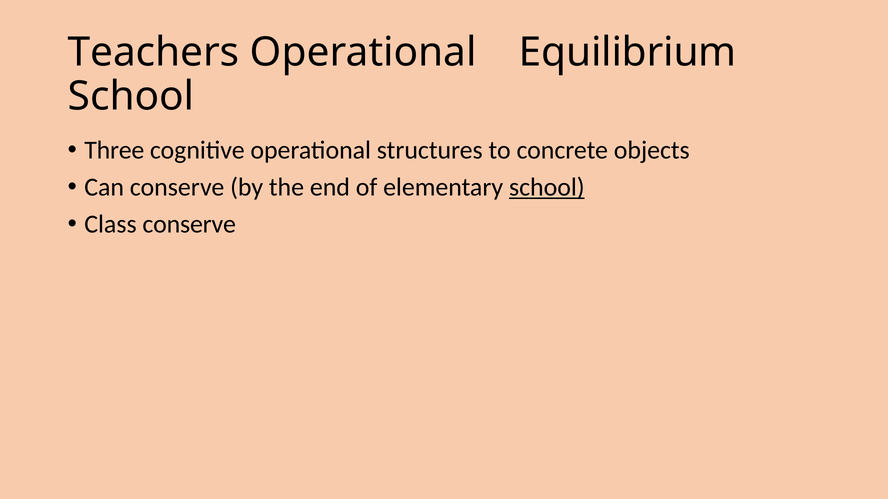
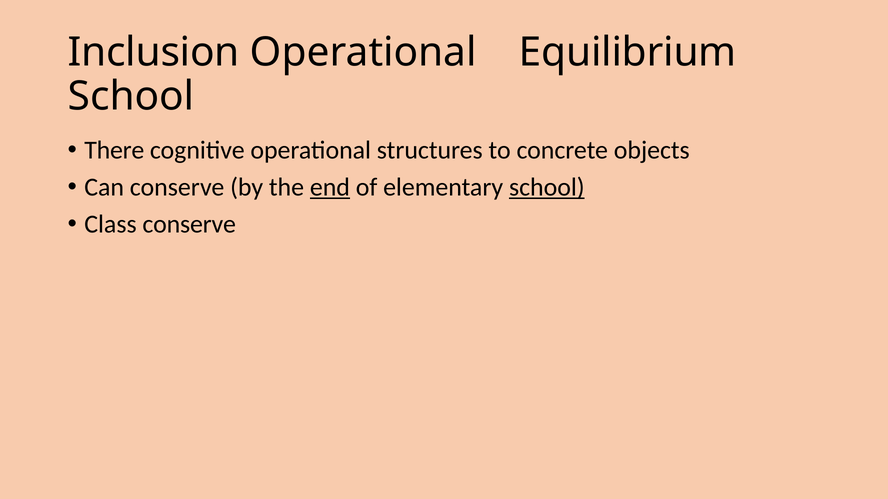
Teachers: Teachers -> Inclusion
Three: Three -> There
end underline: none -> present
